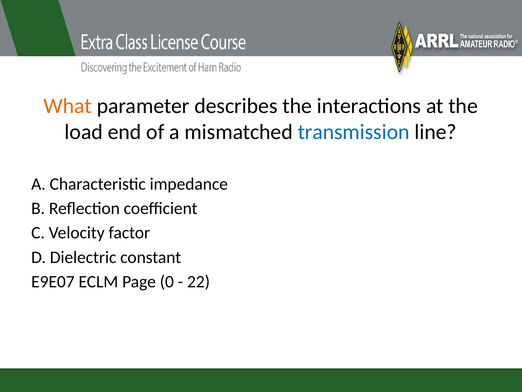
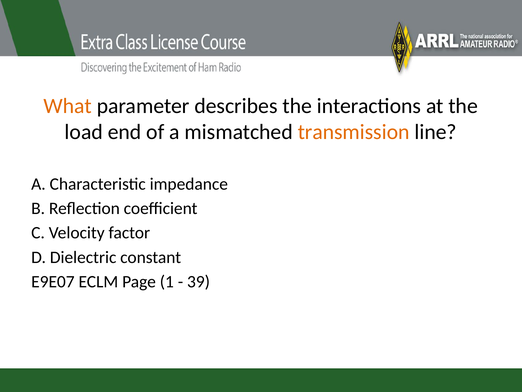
transmission colour: blue -> orange
0: 0 -> 1
22: 22 -> 39
